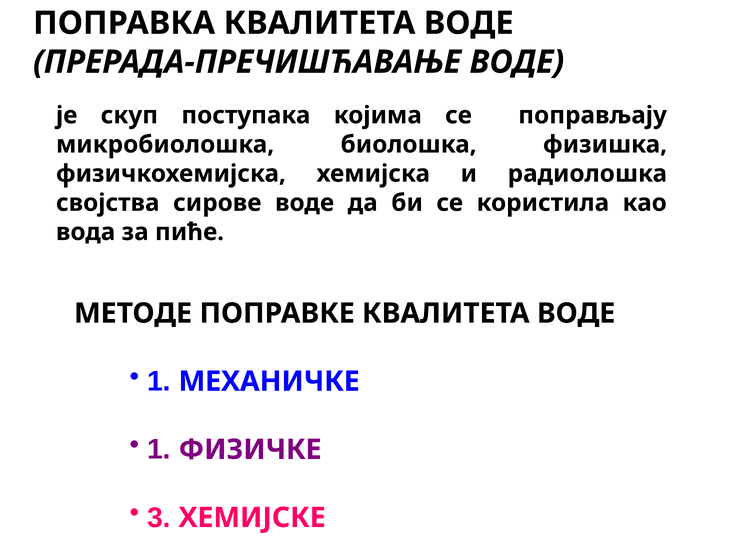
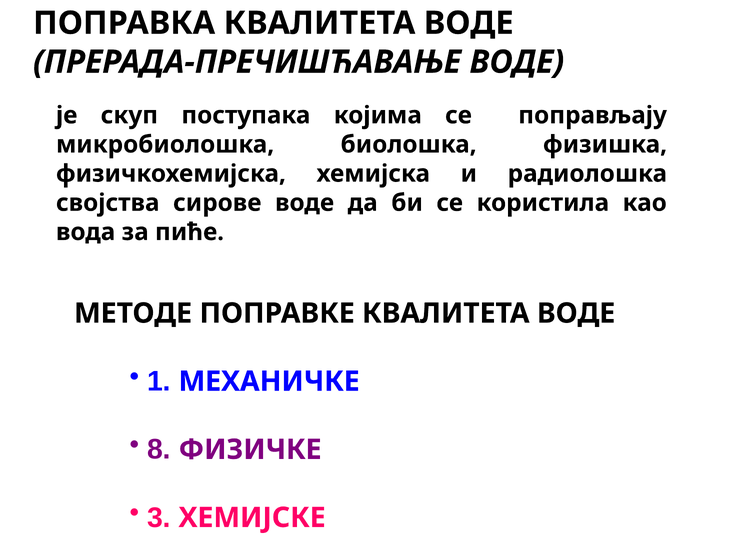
1 at (159, 450): 1 -> 8
